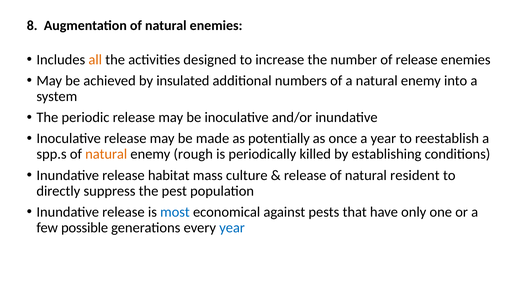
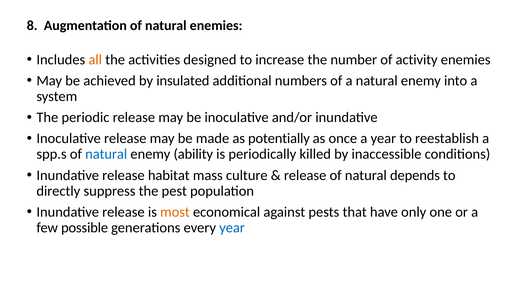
of release: release -> activity
natural at (106, 154) colour: orange -> blue
rough: rough -> ability
establishing: establishing -> inaccessible
resident: resident -> depends
most colour: blue -> orange
